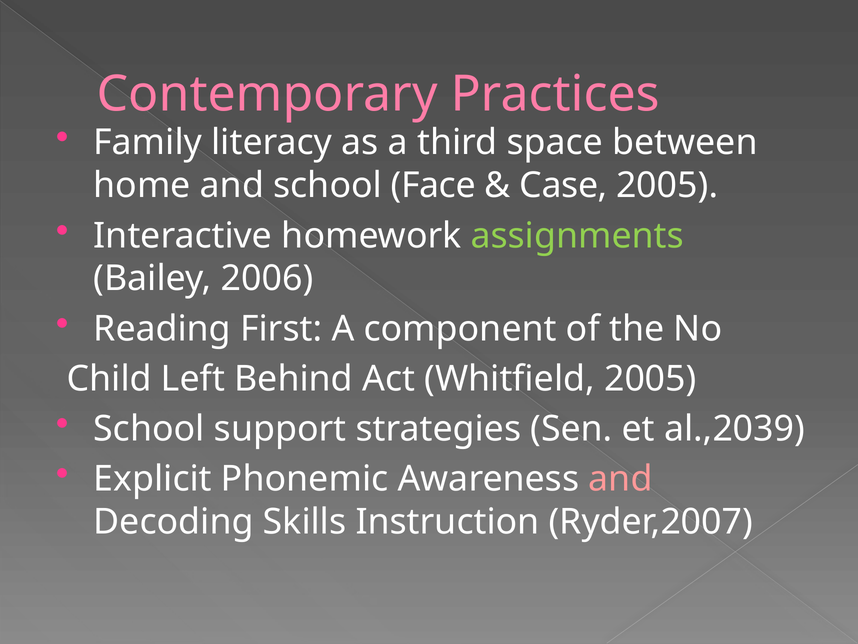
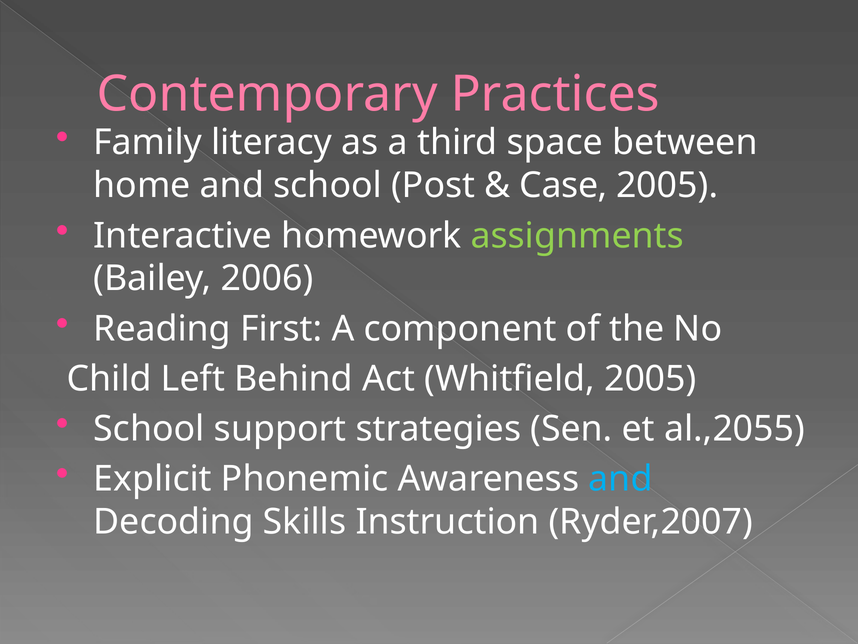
Face: Face -> Post
al.,2039: al.,2039 -> al.,2055
and at (620, 479) colour: pink -> light blue
